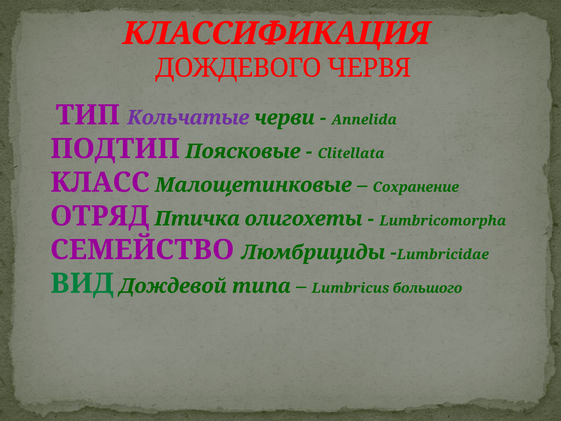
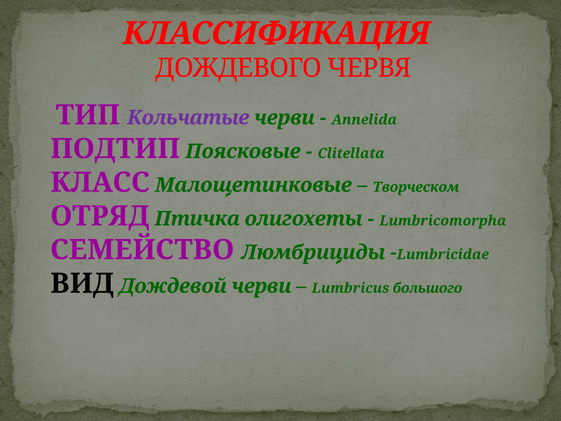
Сохранение: Сохранение -> Творческом
ВИД colour: green -> black
Дождевой типа: типа -> черви
